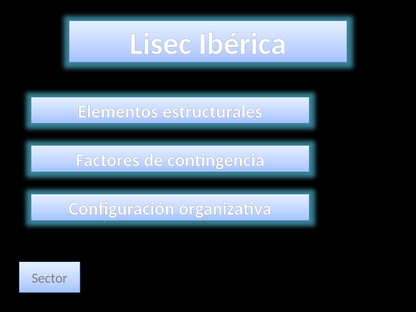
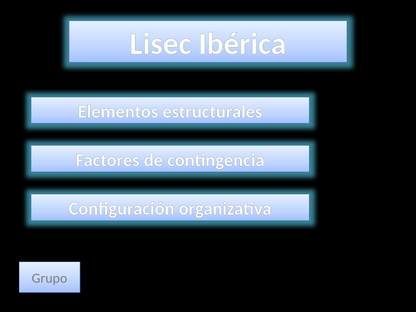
Sector: Sector -> Grupo
